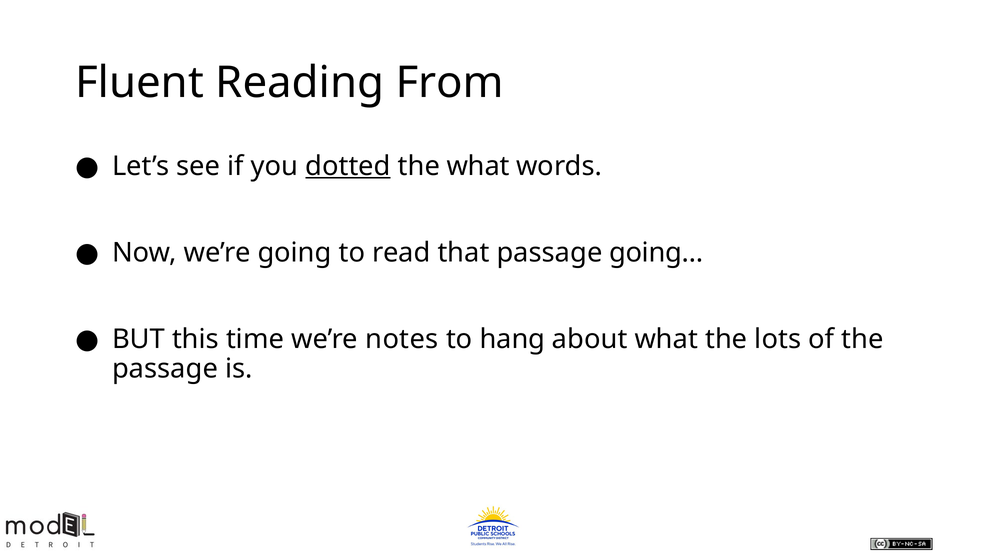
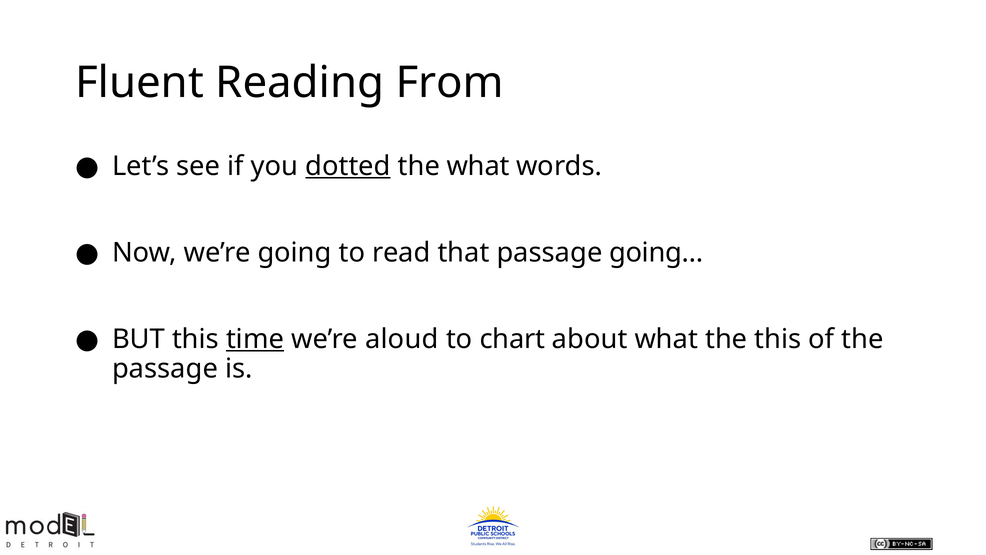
time underline: none -> present
notes: notes -> aloud
hang: hang -> chart
the lots: lots -> this
